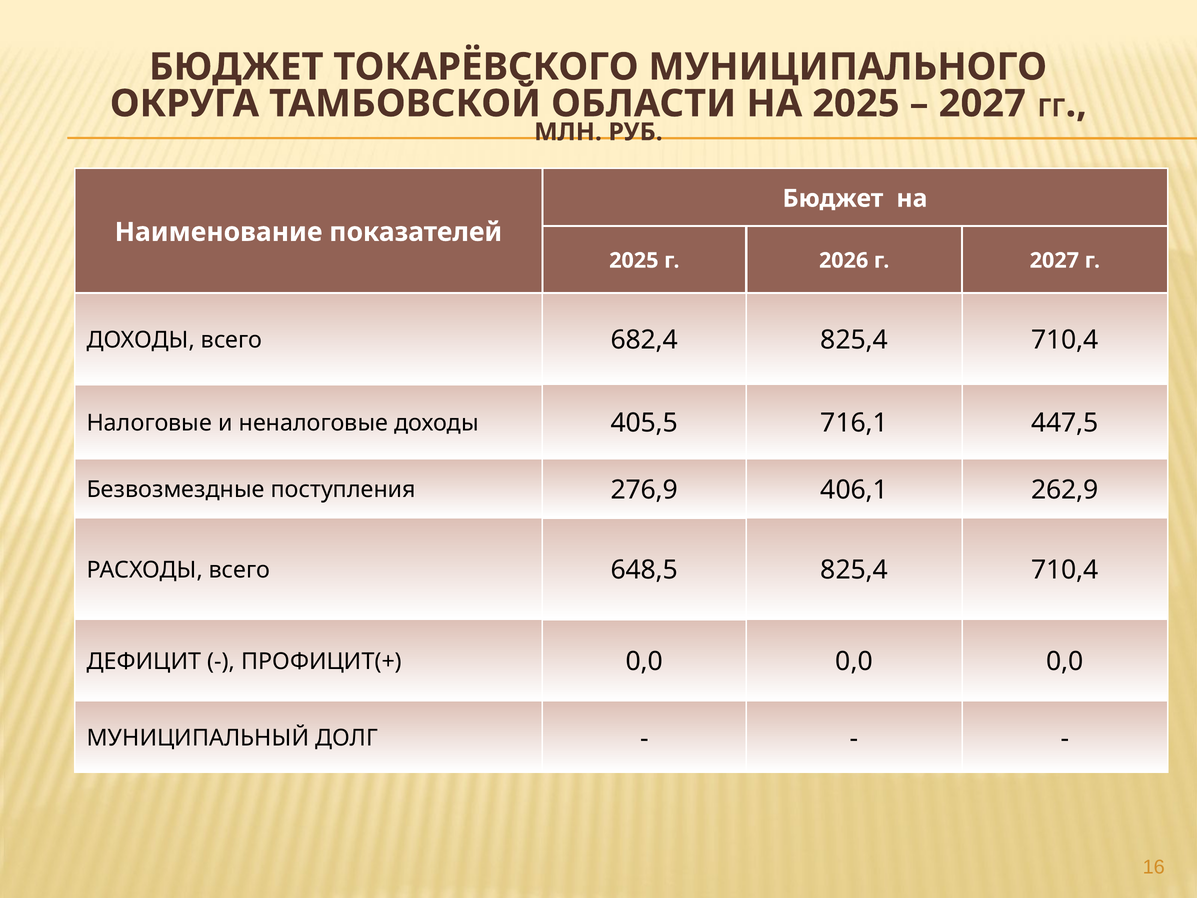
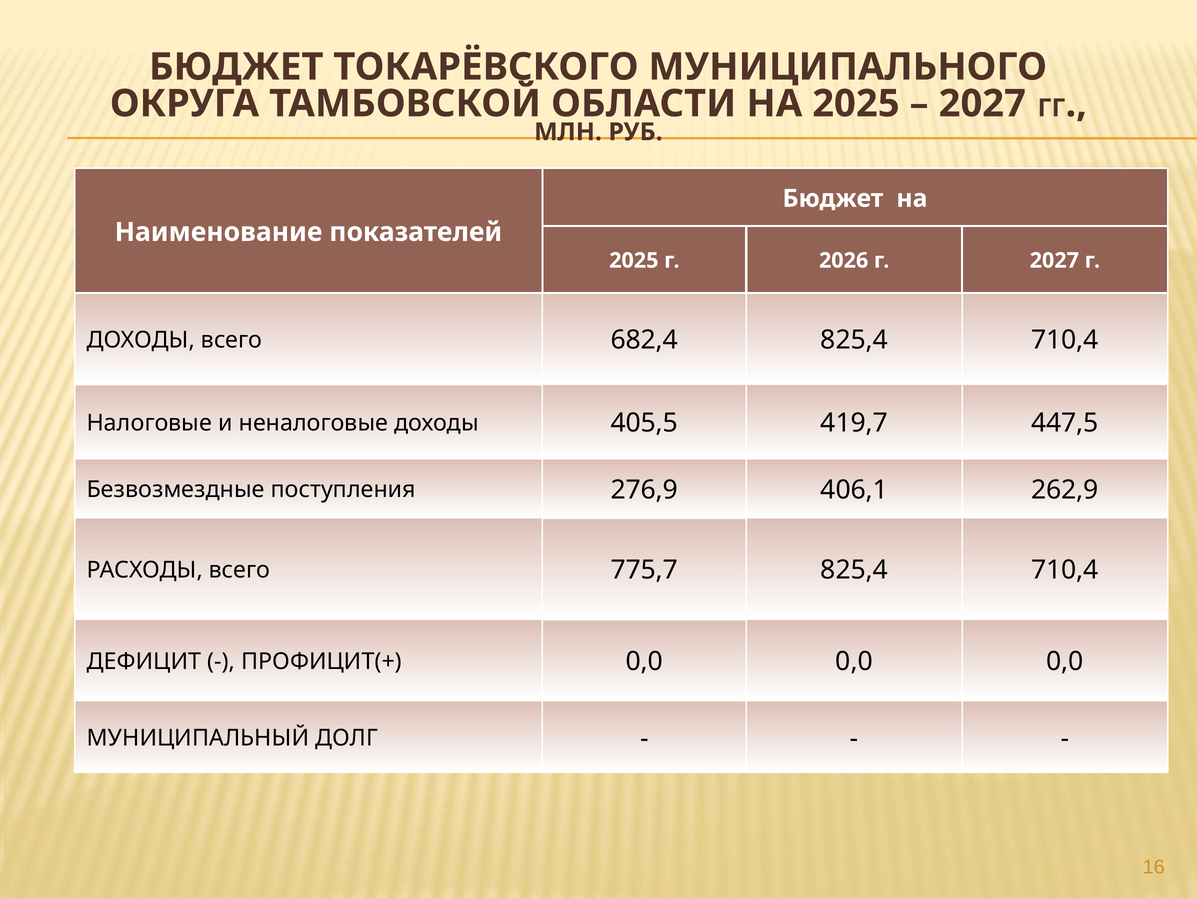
716,1: 716,1 -> 419,7
648,5: 648,5 -> 775,7
